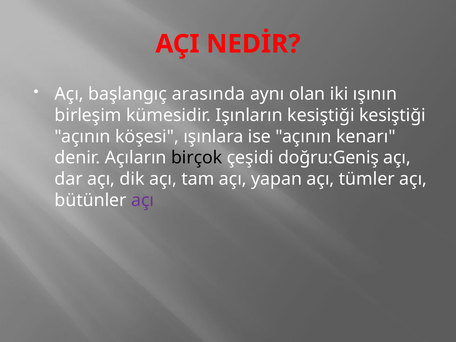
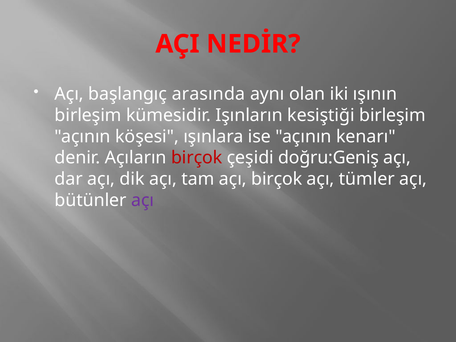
kesiştiği kesiştiği: kesiştiği -> birleşim
birçok at (197, 158) colour: black -> red
açı yapan: yapan -> birçok
